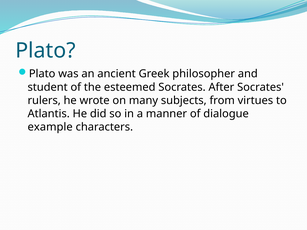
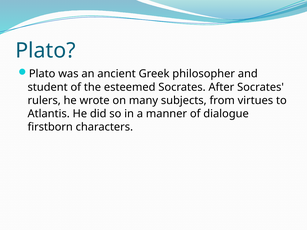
example: example -> firstborn
